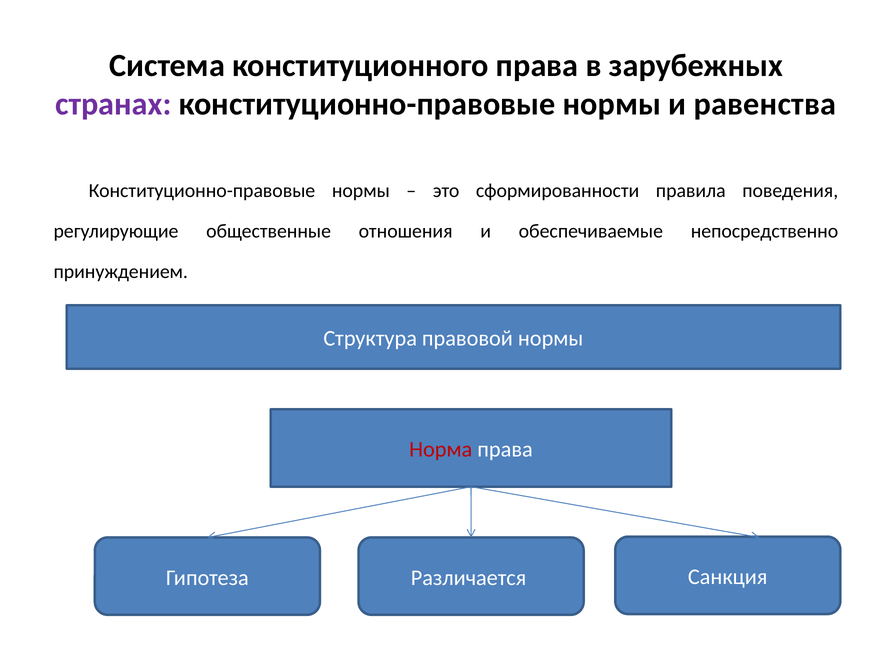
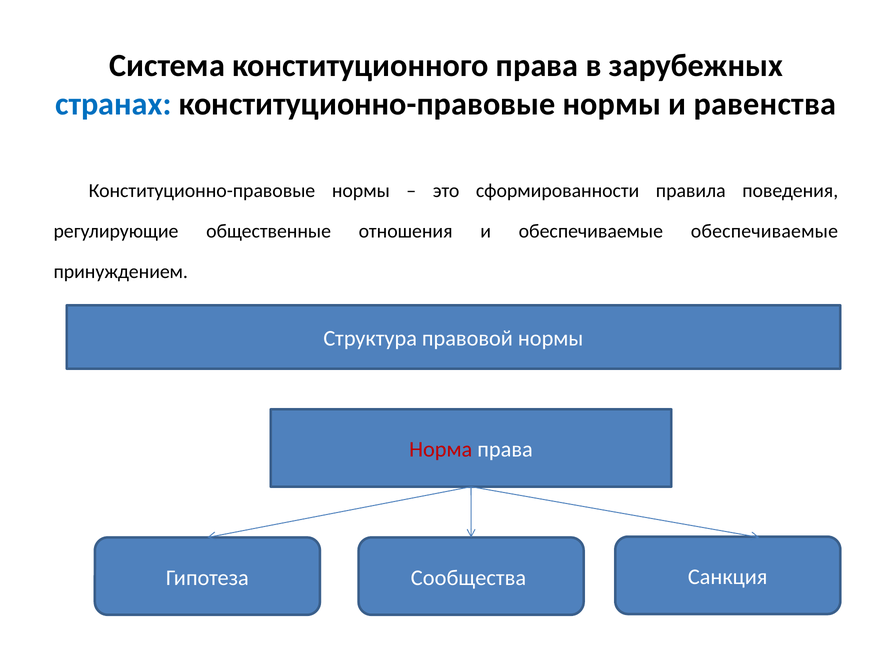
странах colour: purple -> blue
обеспечиваемые непосредственно: непосредственно -> обеспечиваемые
Различается: Различается -> Сообщества
